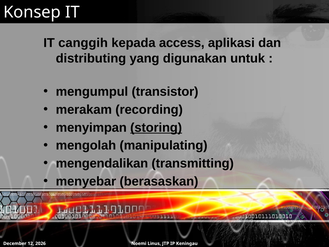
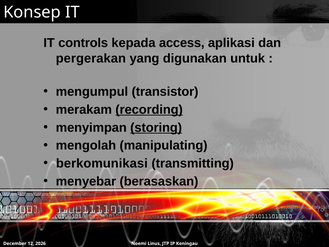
canggih: canggih -> controls
distributing: distributing -> pergerakan
recording underline: none -> present
mengendalikan: mengendalikan -> berkomunikasi
